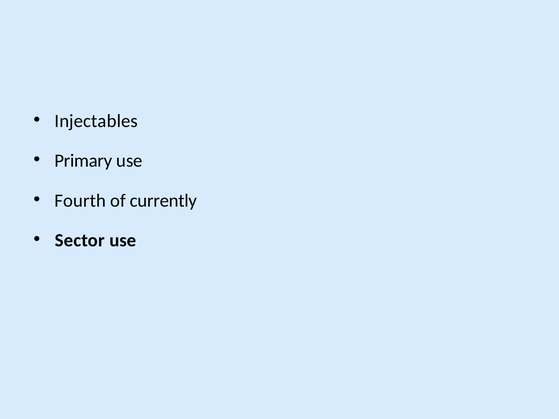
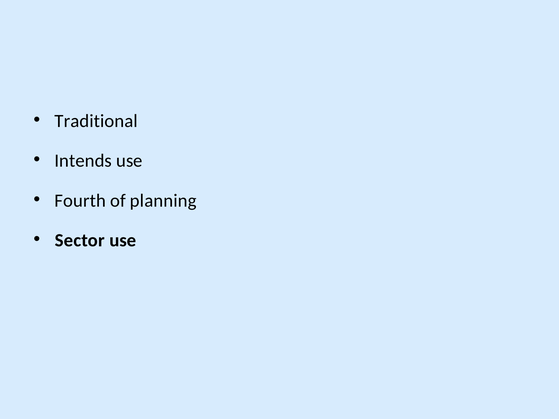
Injectables: Injectables -> Traditional
Primary: Primary -> Intends
currently: currently -> planning
